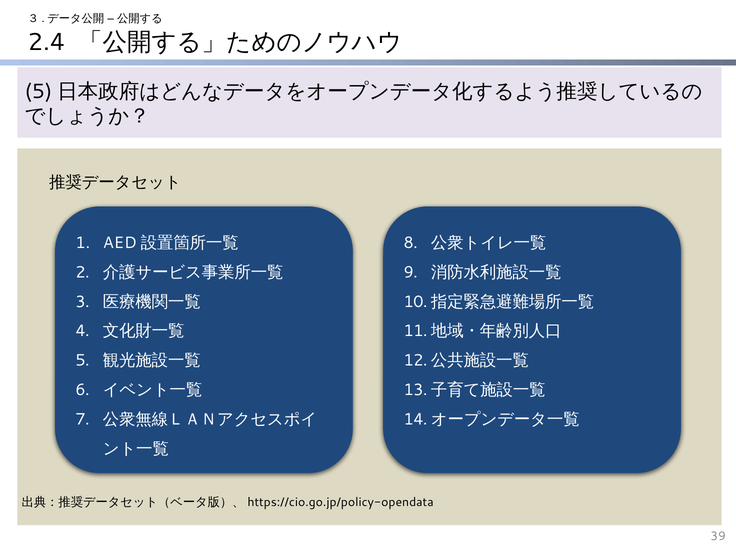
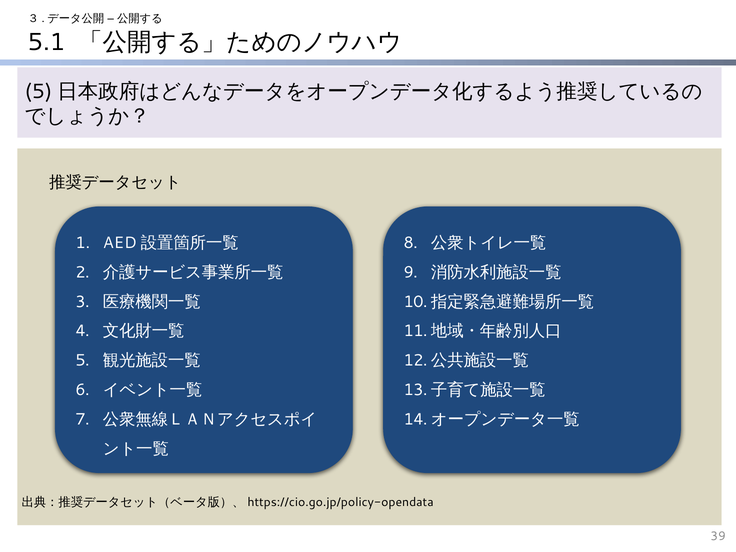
2.4: 2.4 -> 5.1
